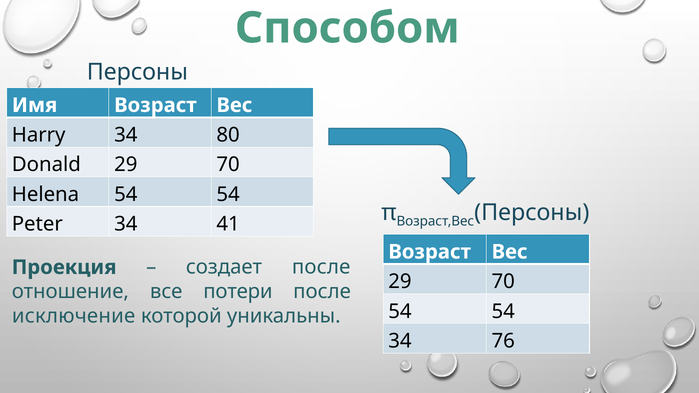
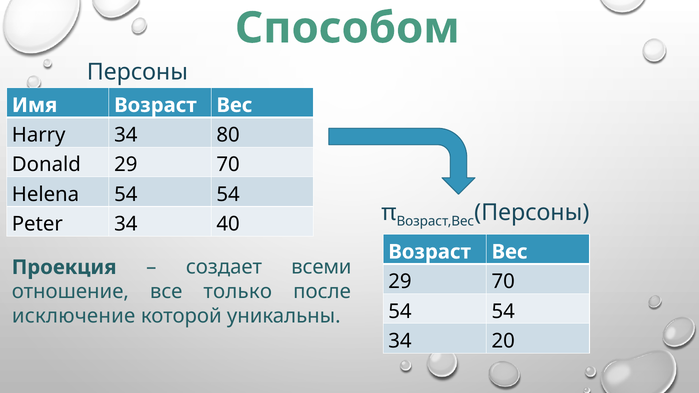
41: 41 -> 40
создает после: после -> всеми
потери: потери -> только
76: 76 -> 20
